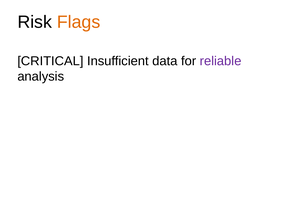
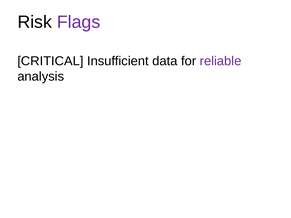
Flags colour: orange -> purple
